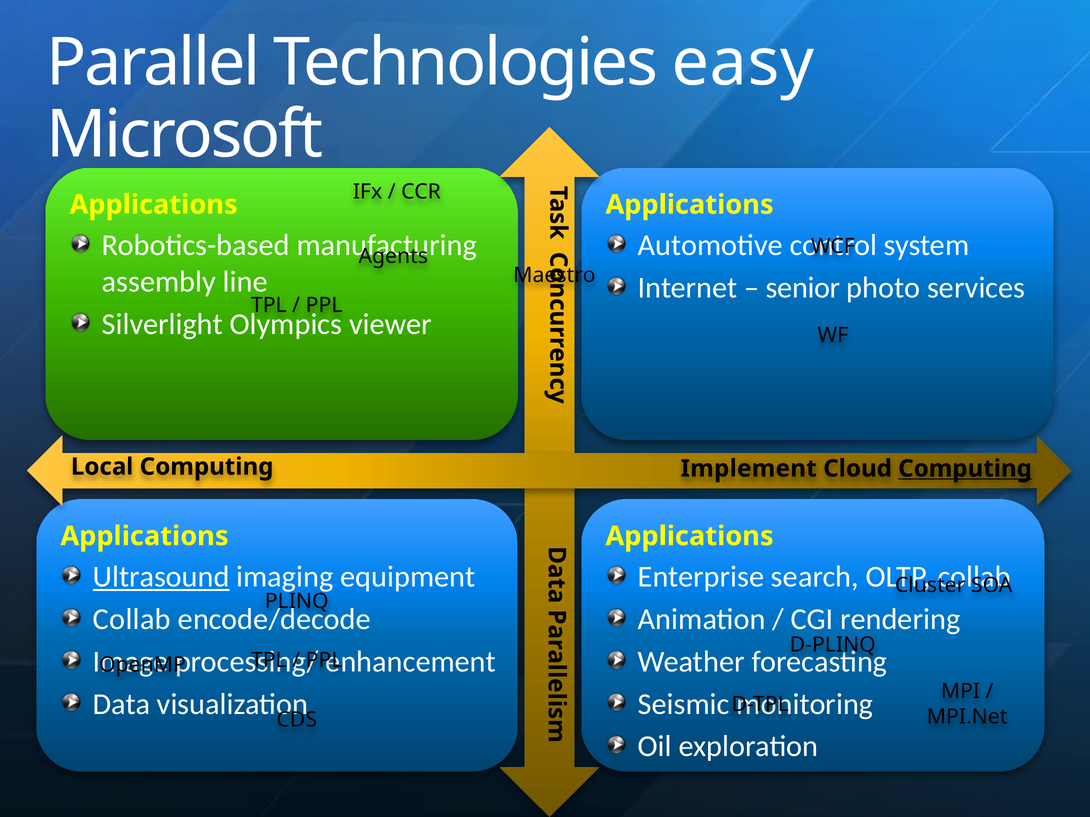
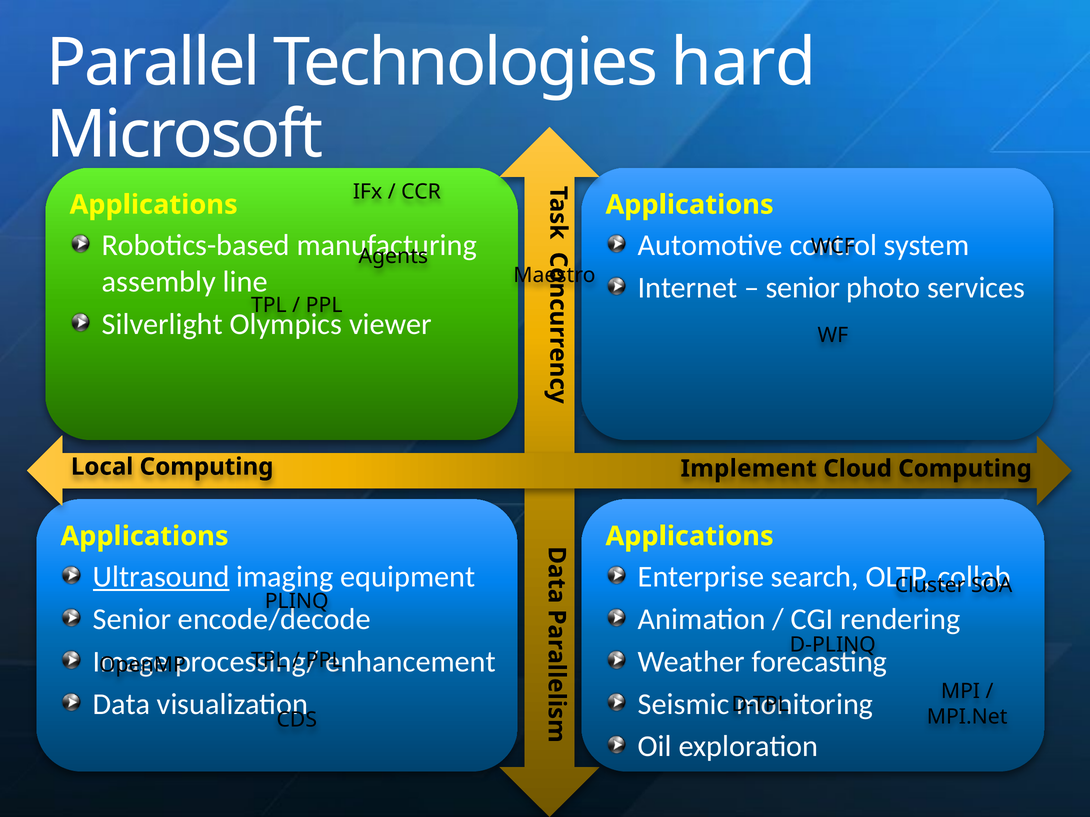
easy: easy -> hard
Computing at (965, 469) underline: present -> none
Collab at (132, 620): Collab -> Senior
